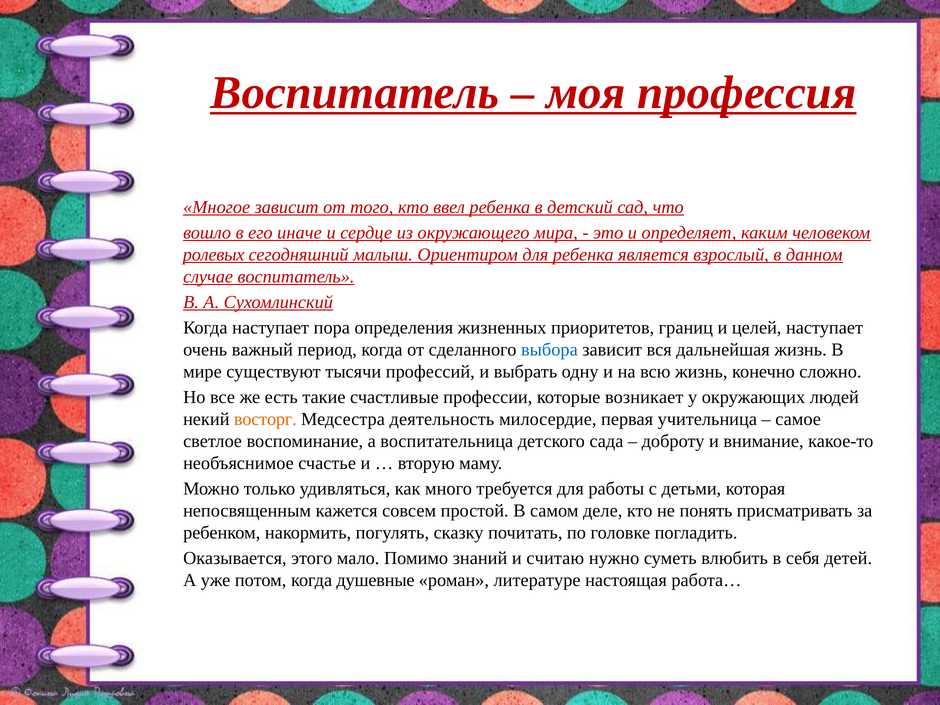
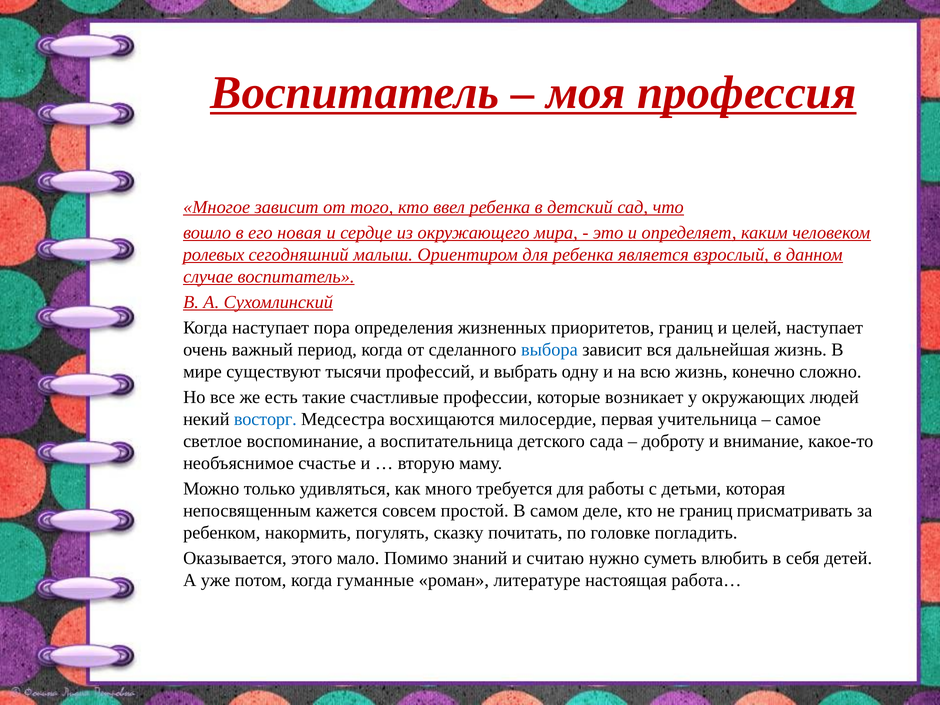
иначе: иначе -> новая
восторг colour: orange -> blue
деятельность: деятельность -> восхищаются
не понять: понять -> границ
душевные: душевные -> гуманные
